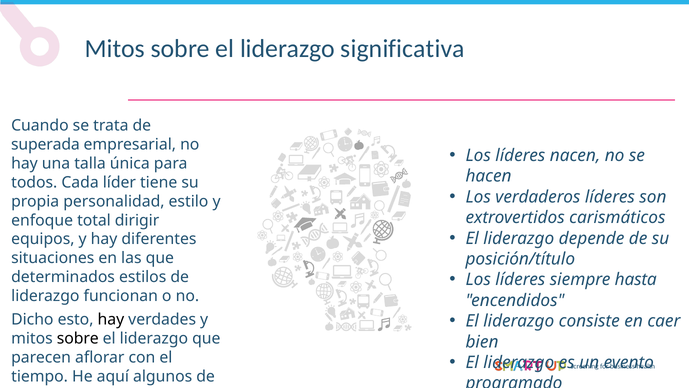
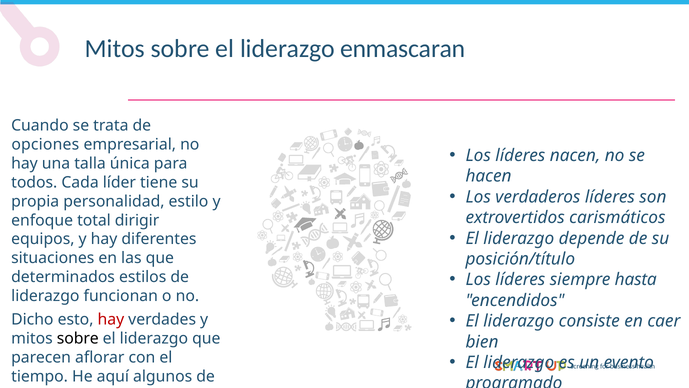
significativa: significativa -> enmascaran
superada: superada -> opciones
hay at (111, 319) colour: black -> red
